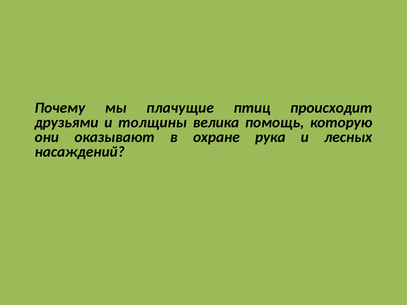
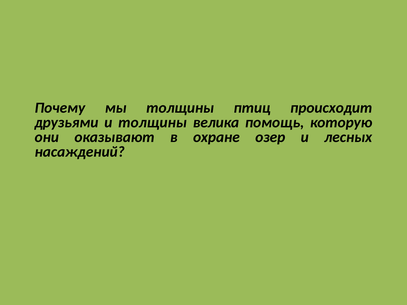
мы плачущие: плачущие -> толщины
рука: рука -> озер
